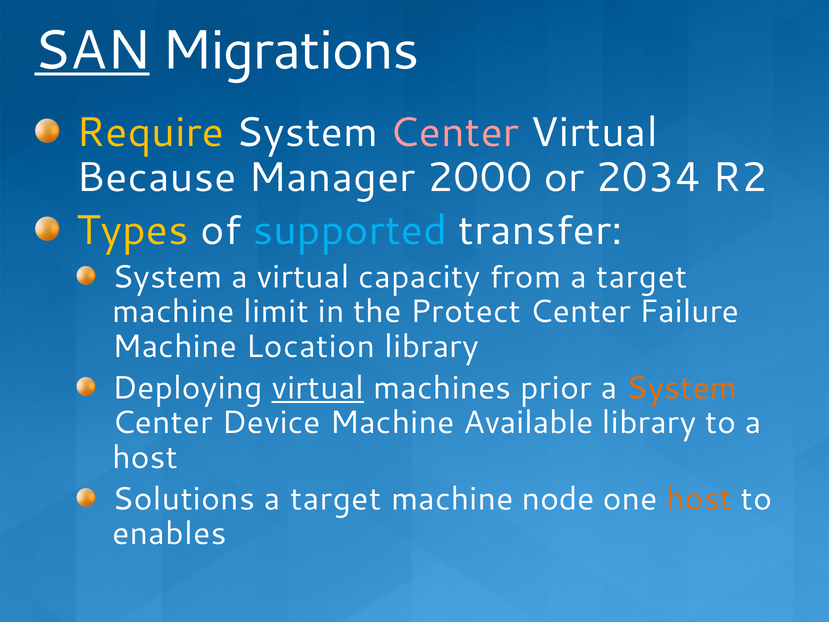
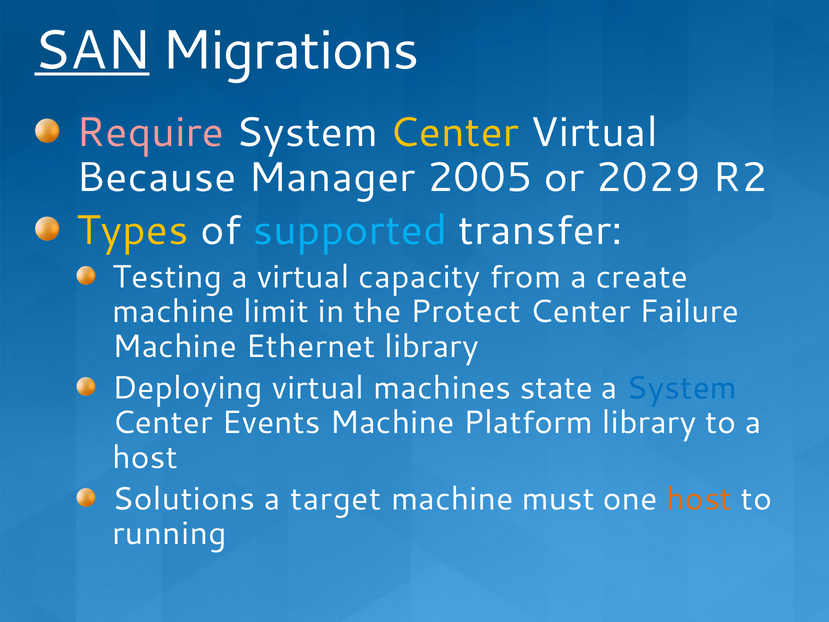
Require colour: yellow -> pink
Center at (454, 133) colour: pink -> yellow
2000: 2000 -> 2005
2034: 2034 -> 2029
System at (167, 277): System -> Testing
from a target: target -> create
Location: Location -> Ethernet
virtual at (318, 388) underline: present -> none
prior: prior -> state
System at (682, 388) colour: orange -> blue
Device: Device -> Events
Available: Available -> Platform
node: node -> must
enables: enables -> running
